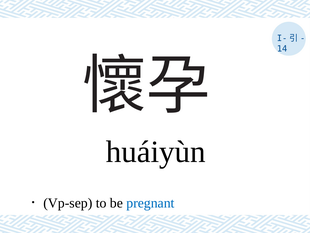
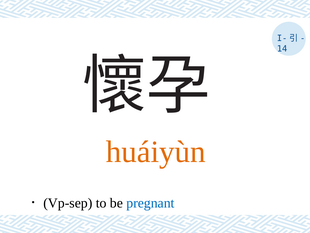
huáiyùn colour: black -> orange
